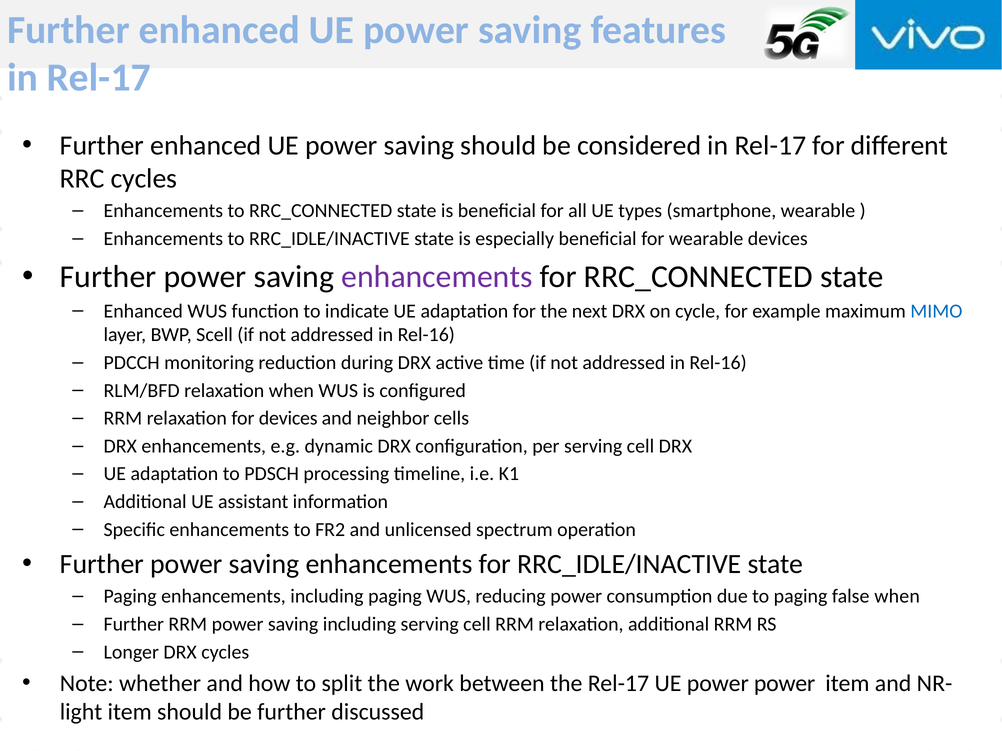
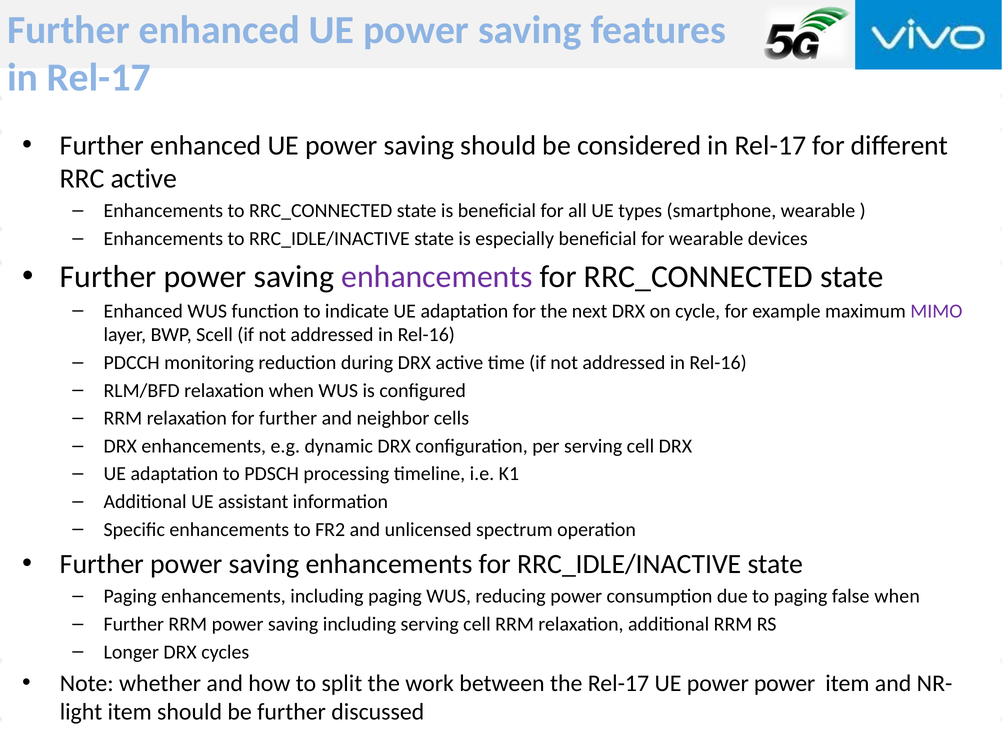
RRC cycles: cycles -> active
MIMO colour: blue -> purple
for devices: devices -> further
